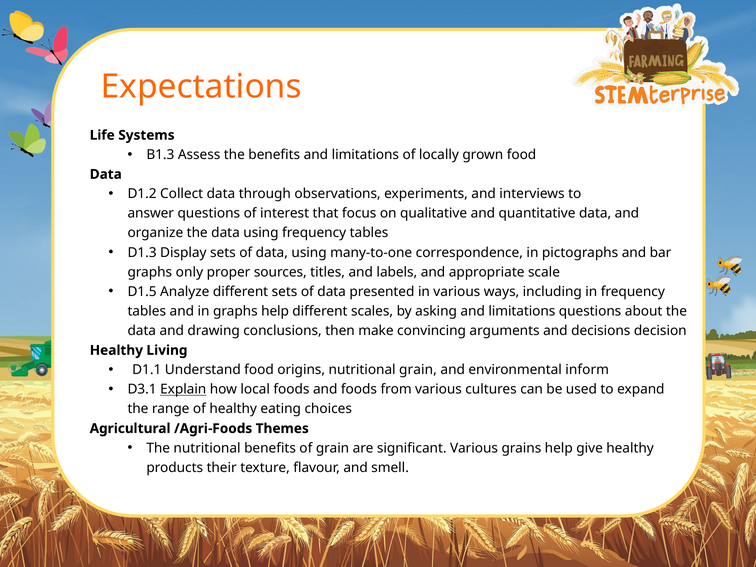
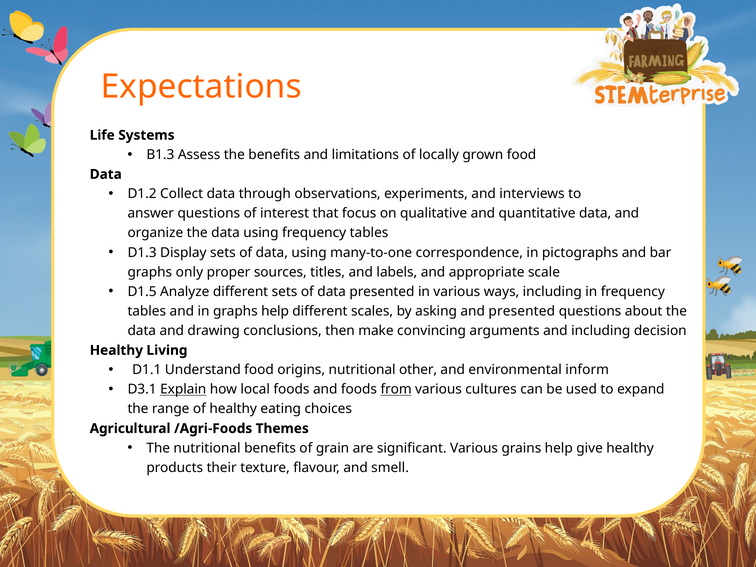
asking and limitations: limitations -> presented
and decisions: decisions -> including
nutritional grain: grain -> other
from underline: none -> present
